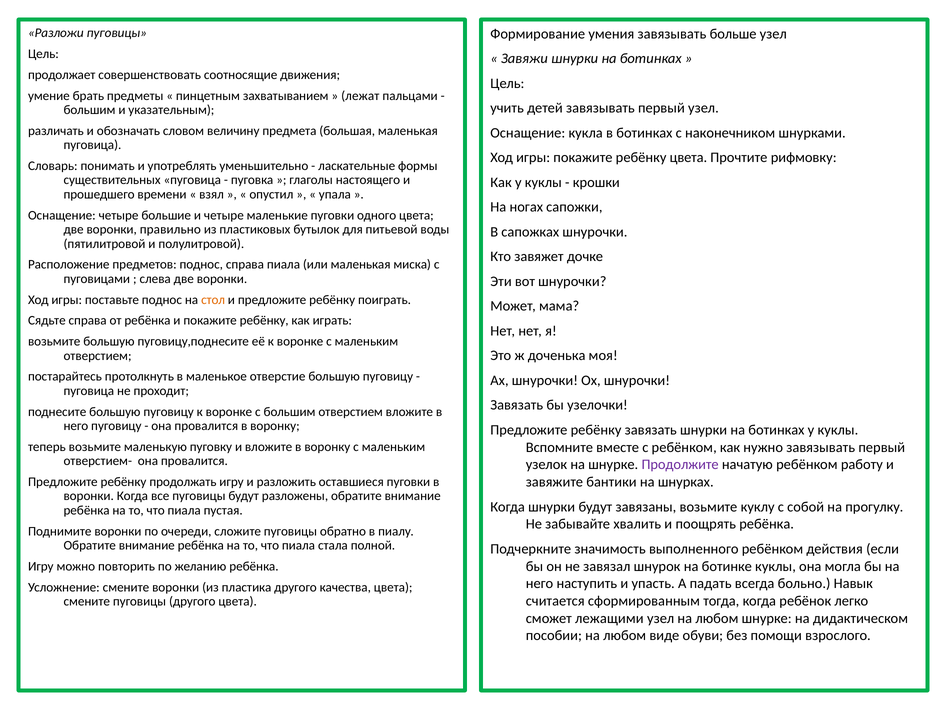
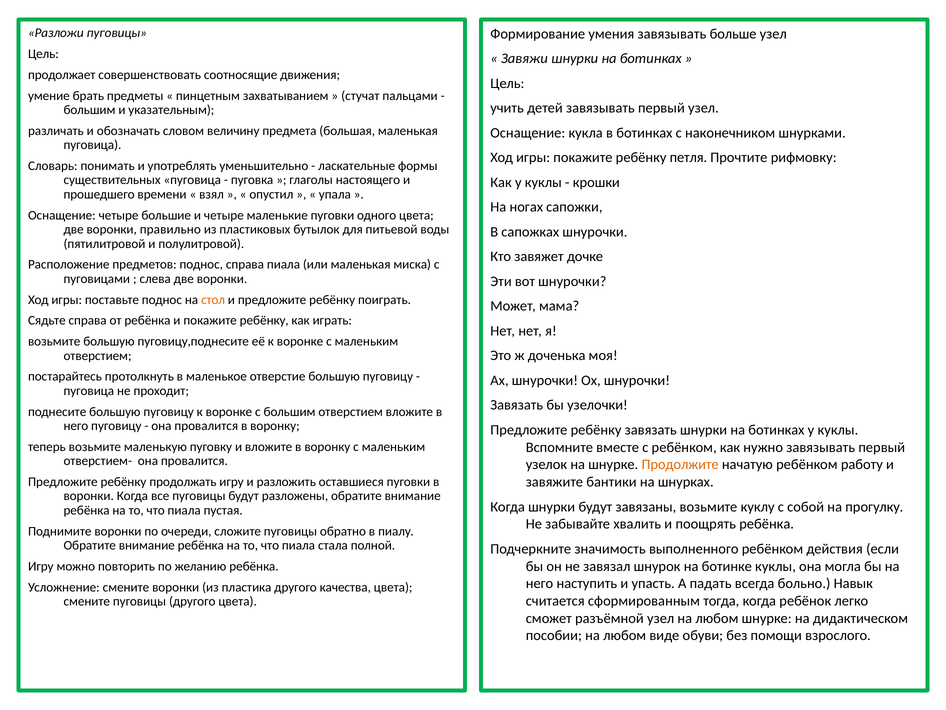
лежат: лежат -> стучат
ребёнку цвета: цвета -> петля
Продолжите colour: purple -> orange
лежащими: лежащими -> разъёмной
